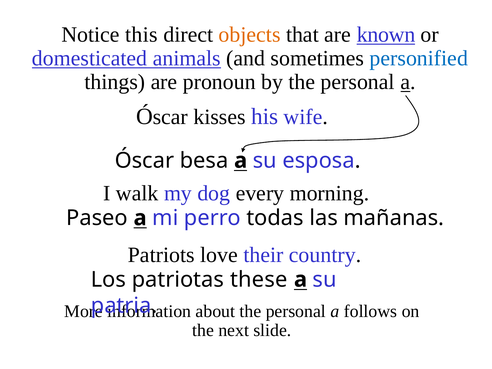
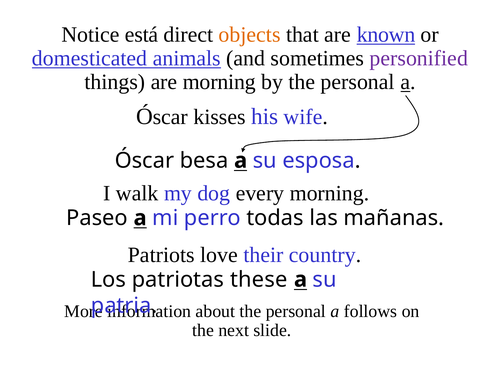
this: this -> está
personified colour: blue -> purple
are pronoun: pronoun -> morning
